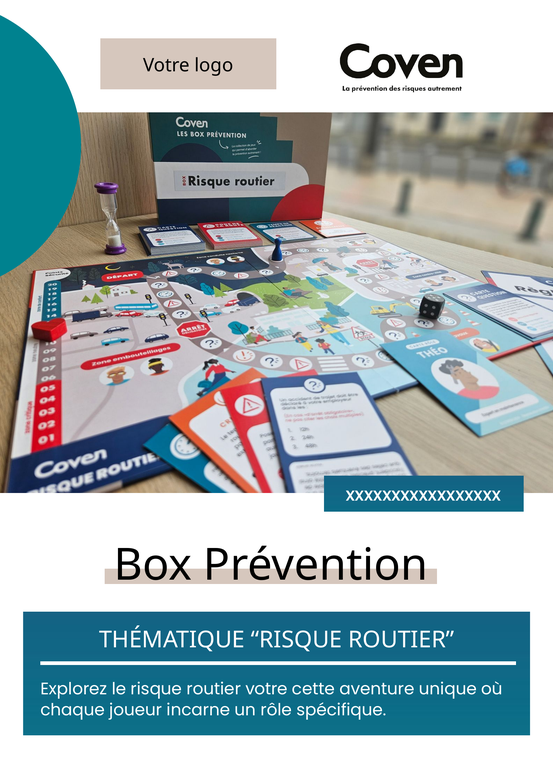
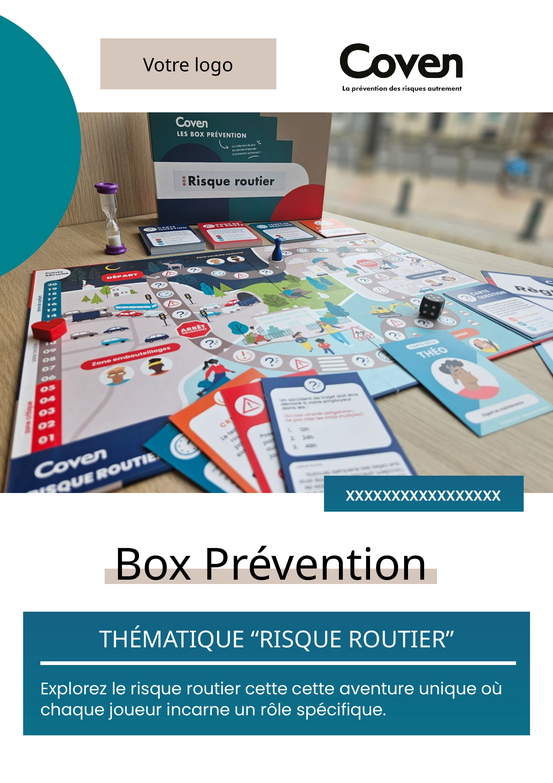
routier votre: votre -> cette
